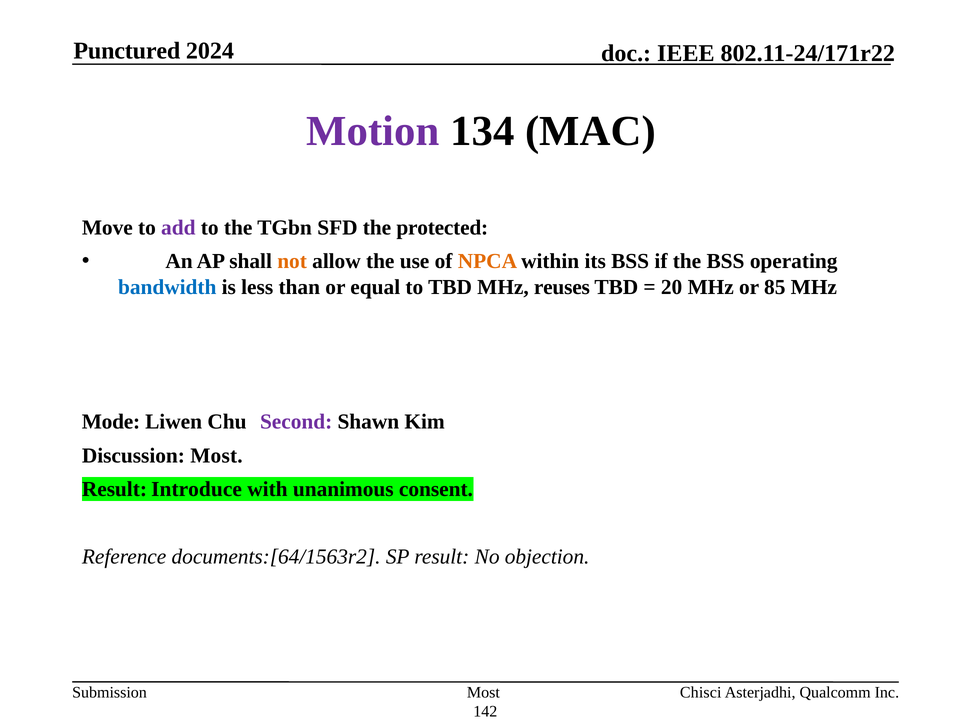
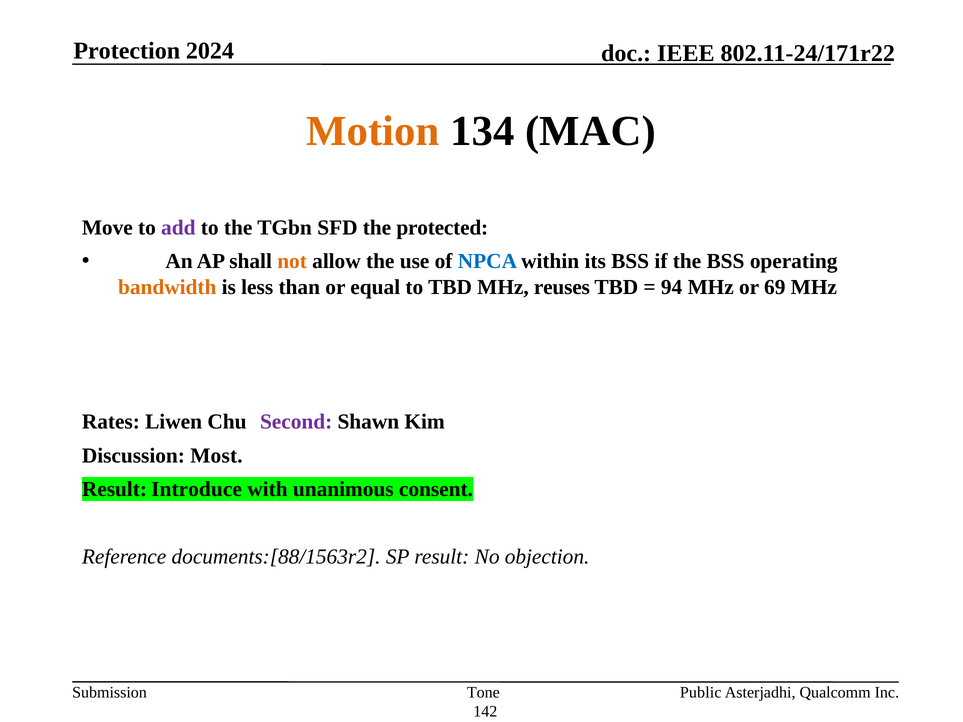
Punctured: Punctured -> Protection
Motion colour: purple -> orange
NPCA colour: orange -> blue
bandwidth colour: blue -> orange
20: 20 -> 94
85: 85 -> 69
Mode: Mode -> Rates
documents:[64/1563r2: documents:[64/1563r2 -> documents:[88/1563r2
Most at (483, 693): Most -> Tone
Chisci: Chisci -> Public
